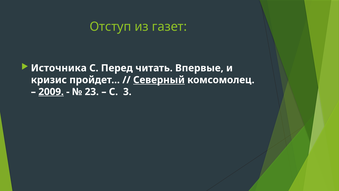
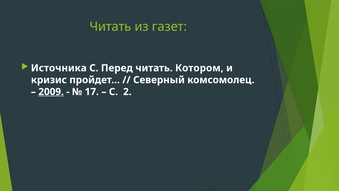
Отступ at (110, 27): Отступ -> Читать
Впервые: Впервые -> Котором
Северный underline: present -> none
23: 23 -> 17
3: 3 -> 2
